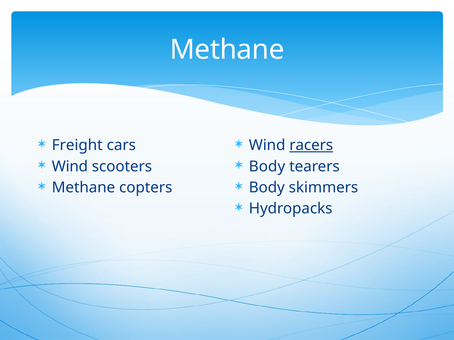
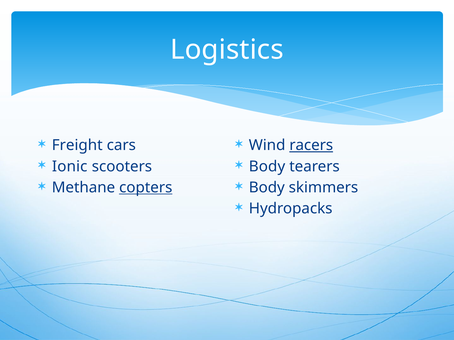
Methane at (227, 50): Methane -> Logistics
Wind at (70, 167): Wind -> Ionic
copters underline: none -> present
